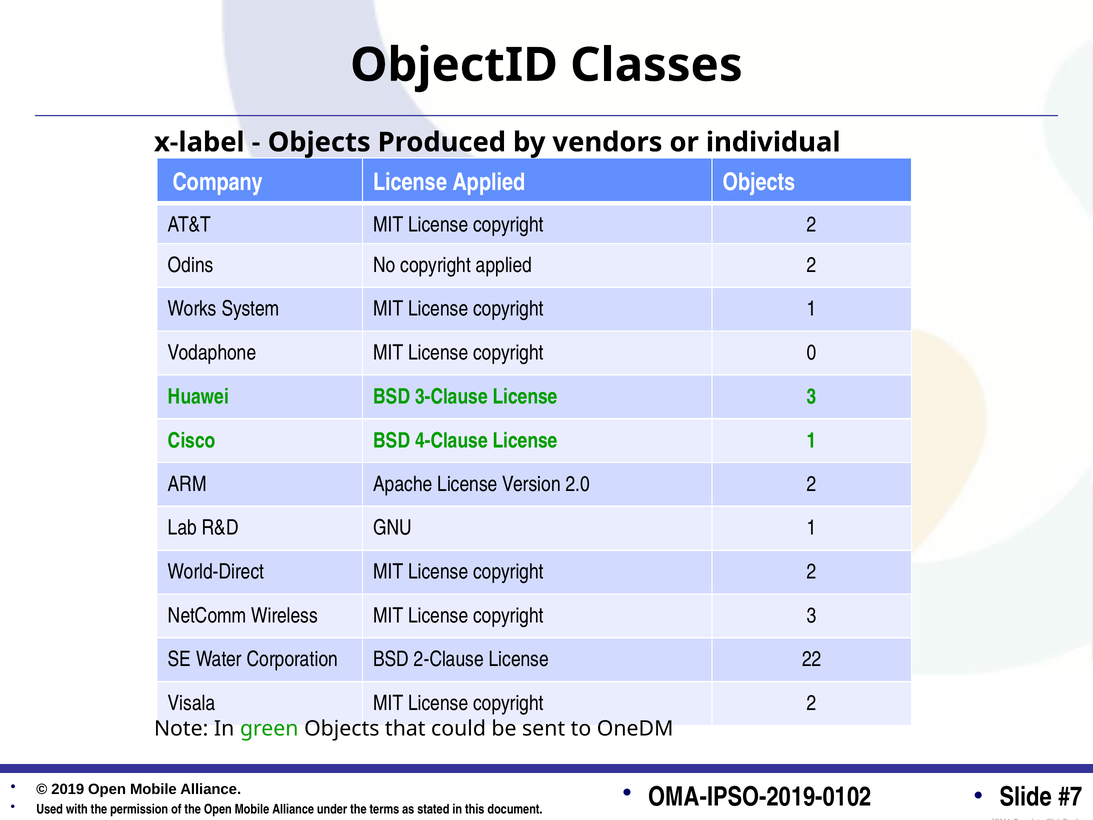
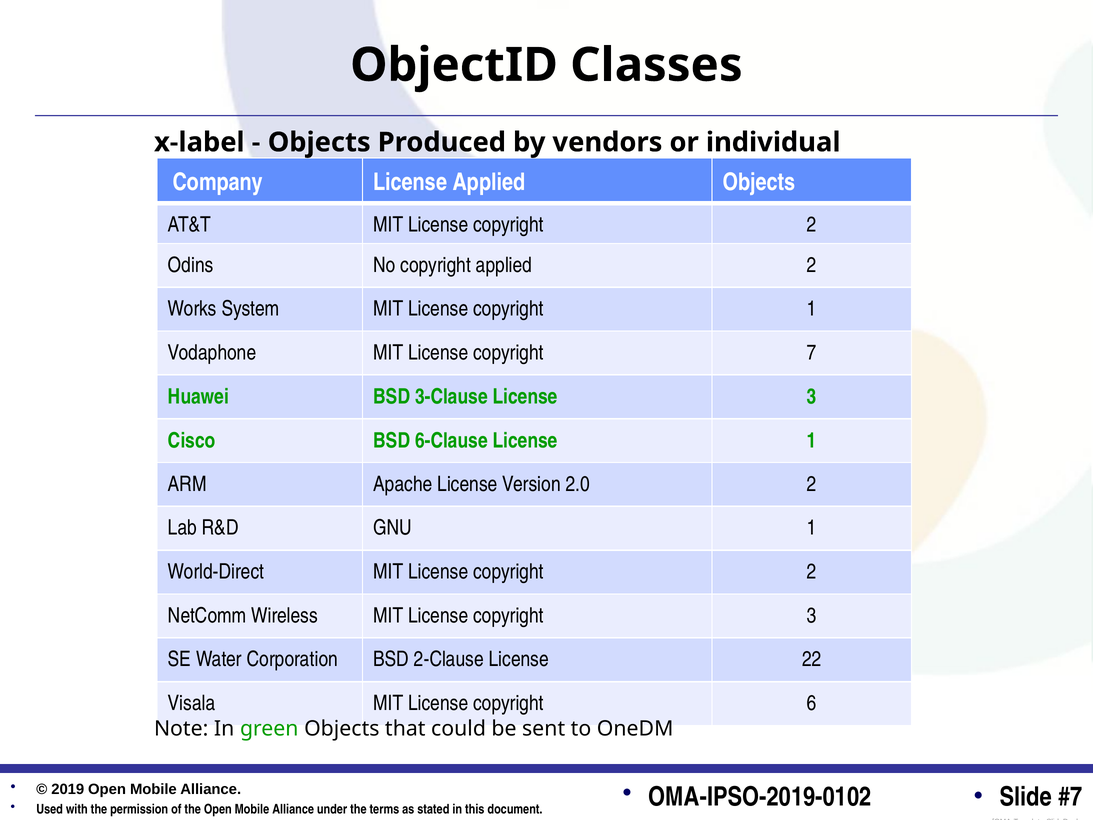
0: 0 -> 7
4-Clause: 4-Clause -> 6-Clause
2 at (812, 703): 2 -> 6
